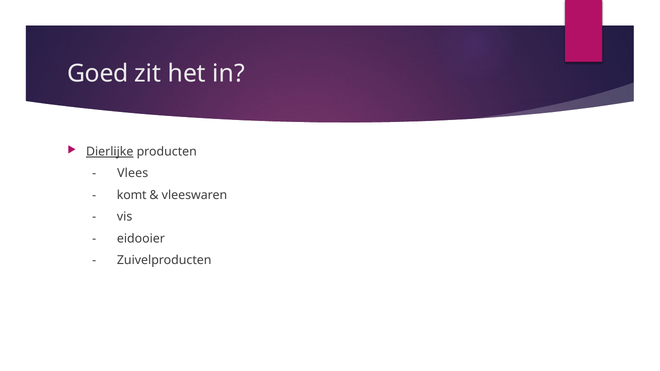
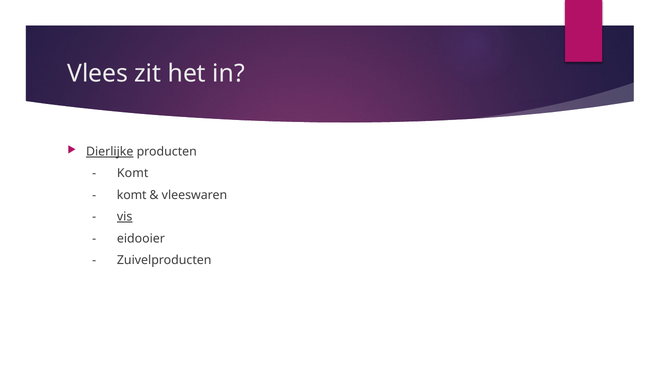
Goed: Goed -> Vlees
Vlees at (133, 173): Vlees -> Komt
vis underline: none -> present
